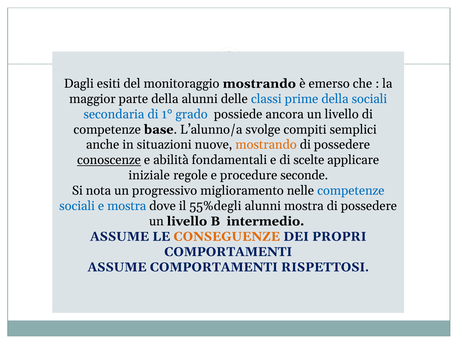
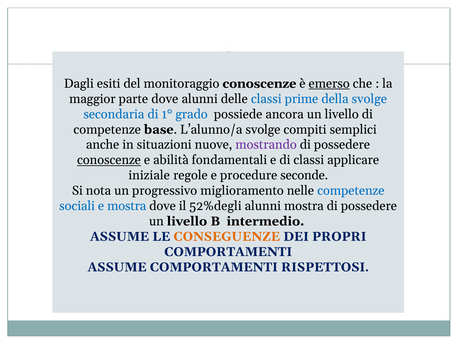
monitoraggio mostrando: mostrando -> conoscenze
emerso underline: none -> present
parte della: della -> dove
della sociali: sociali -> svolge
mostrando at (266, 145) colour: orange -> purple
di scelte: scelte -> classi
55%degli: 55%degli -> 52%degli
